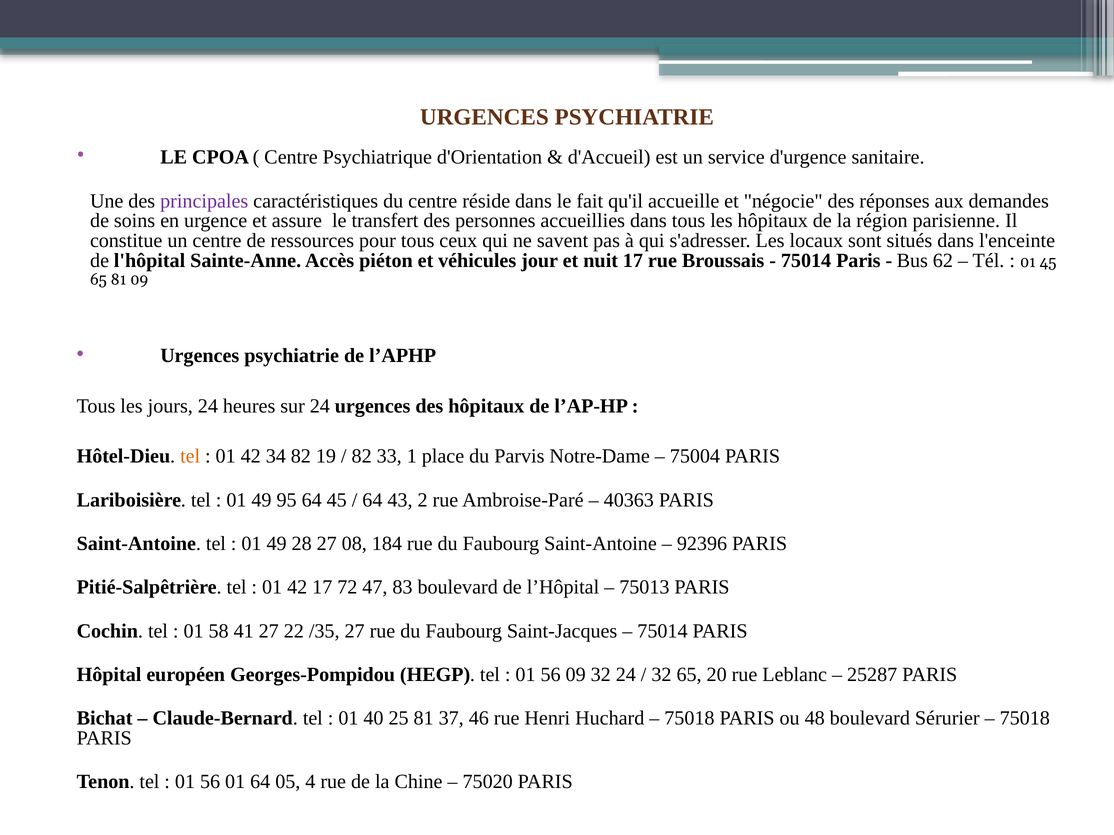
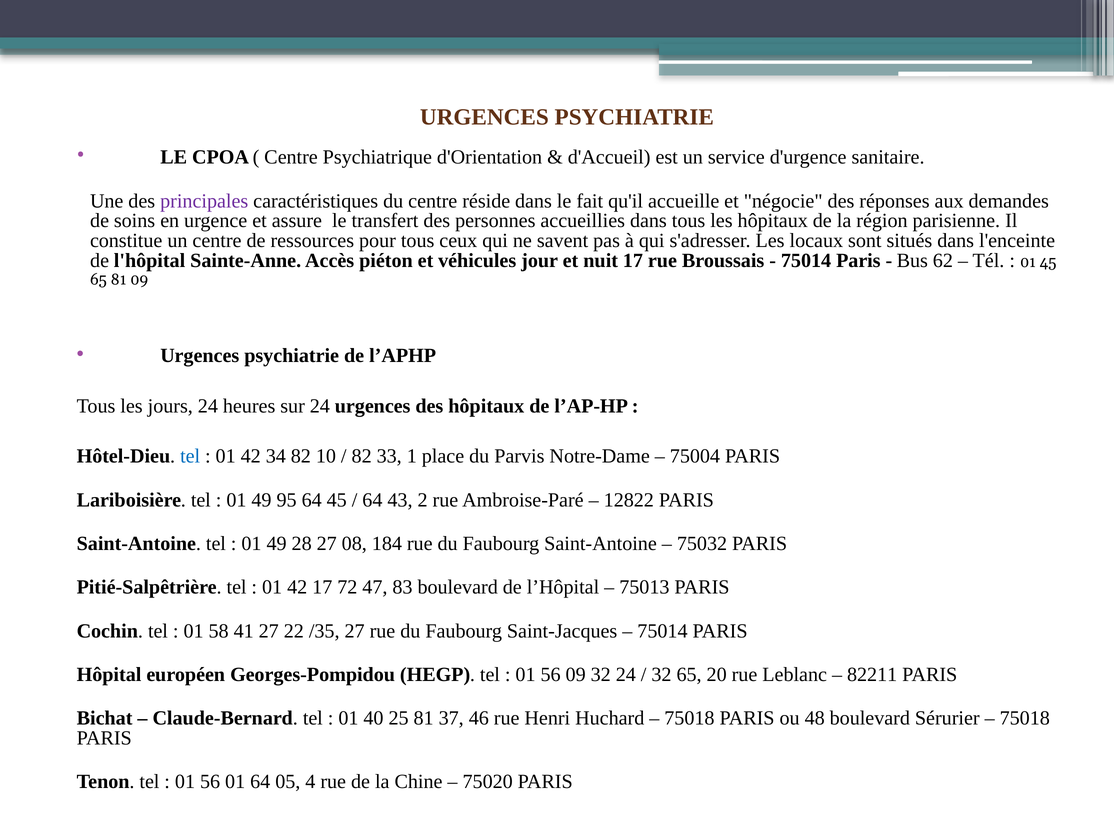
tel at (190, 457) colour: orange -> blue
19: 19 -> 10
40363: 40363 -> 12822
92396: 92396 -> 75032
25287: 25287 -> 82211
